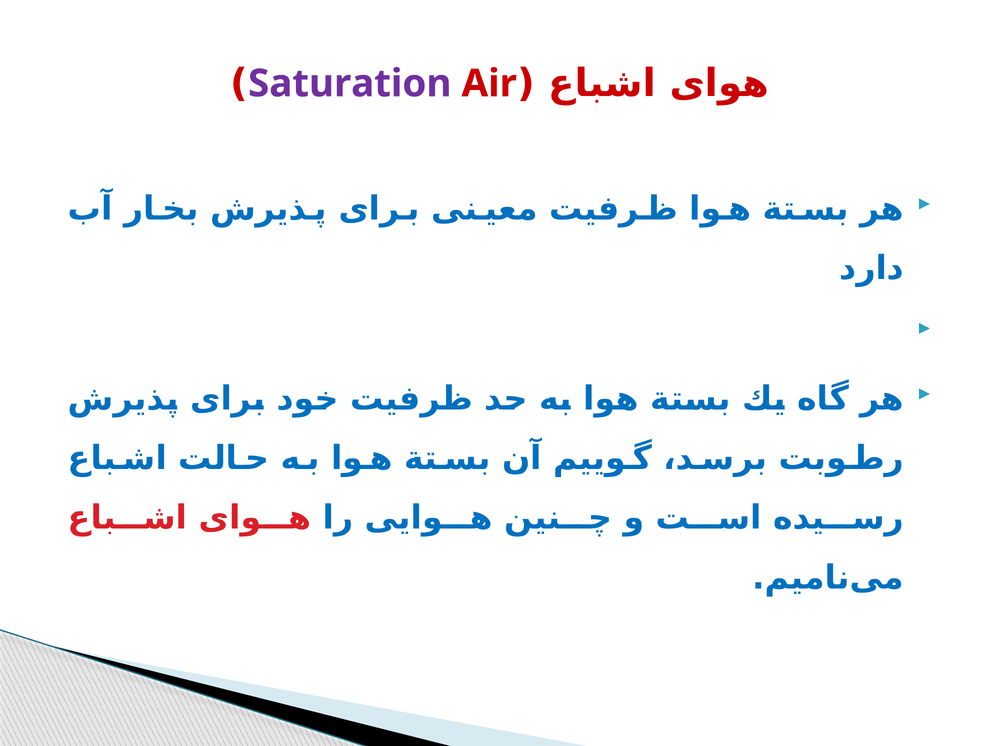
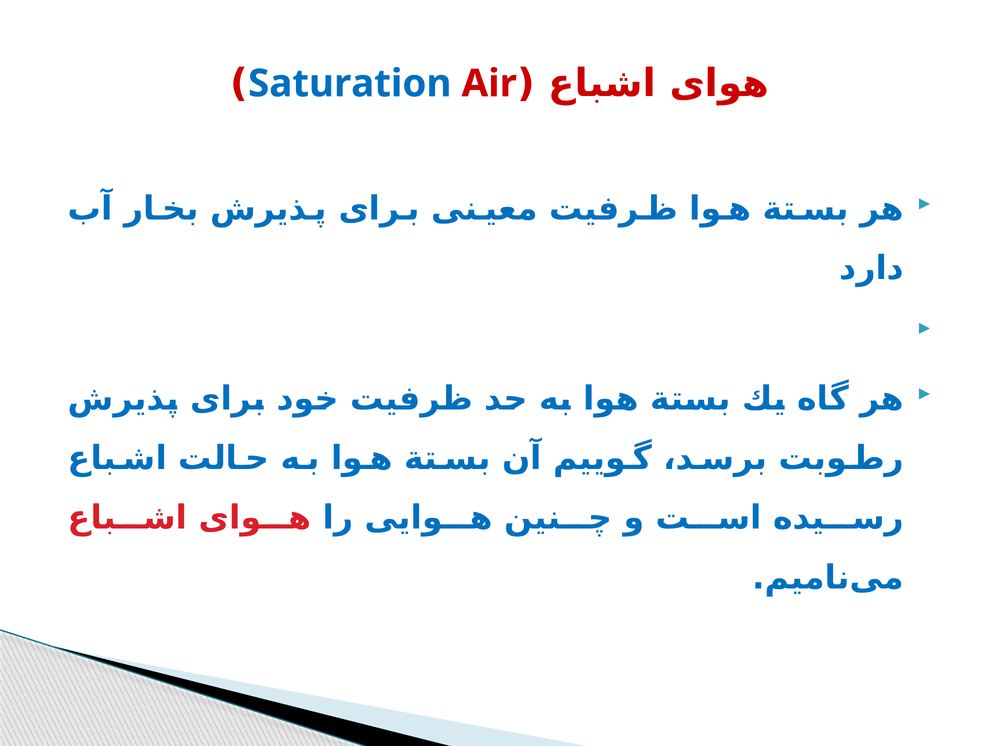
Saturation colour: purple -> blue
